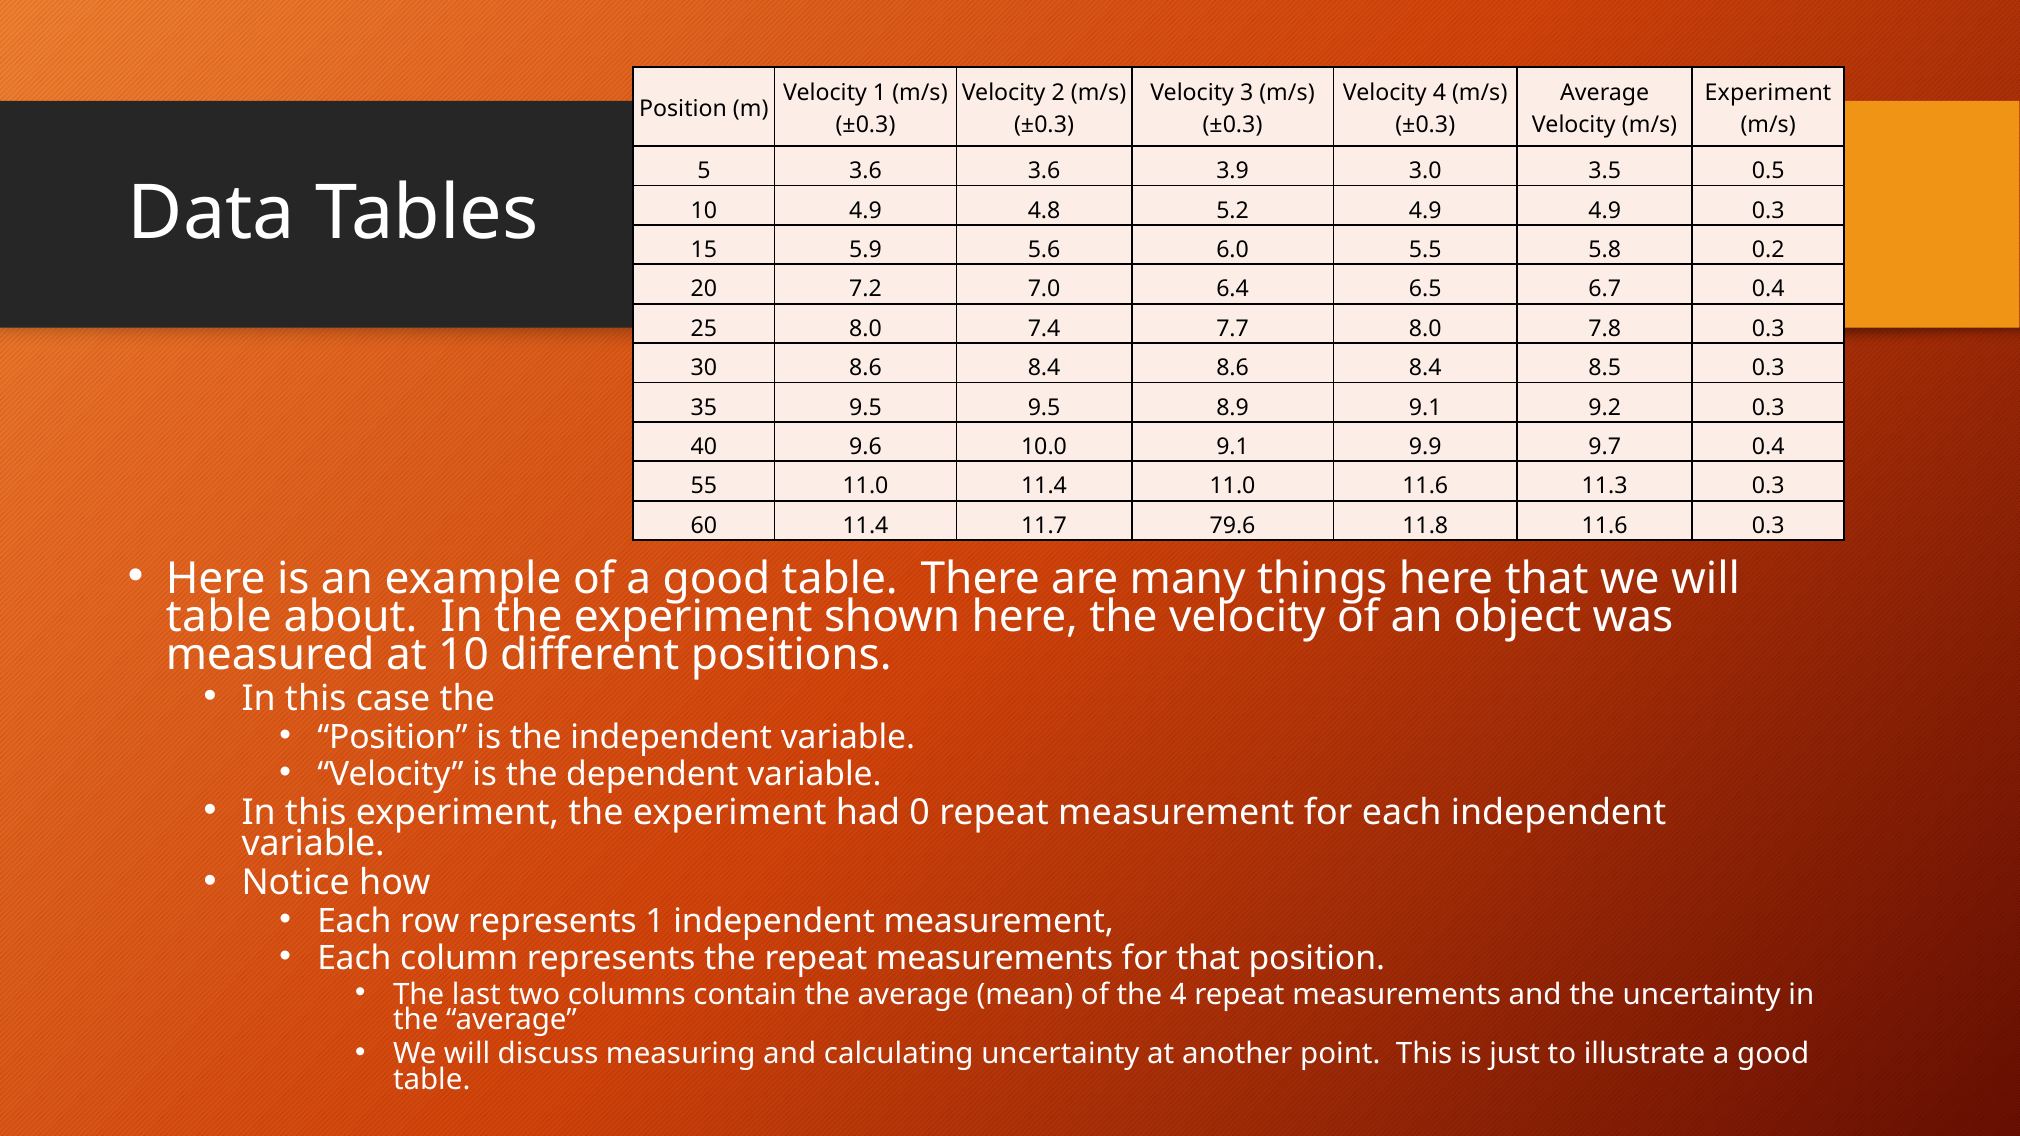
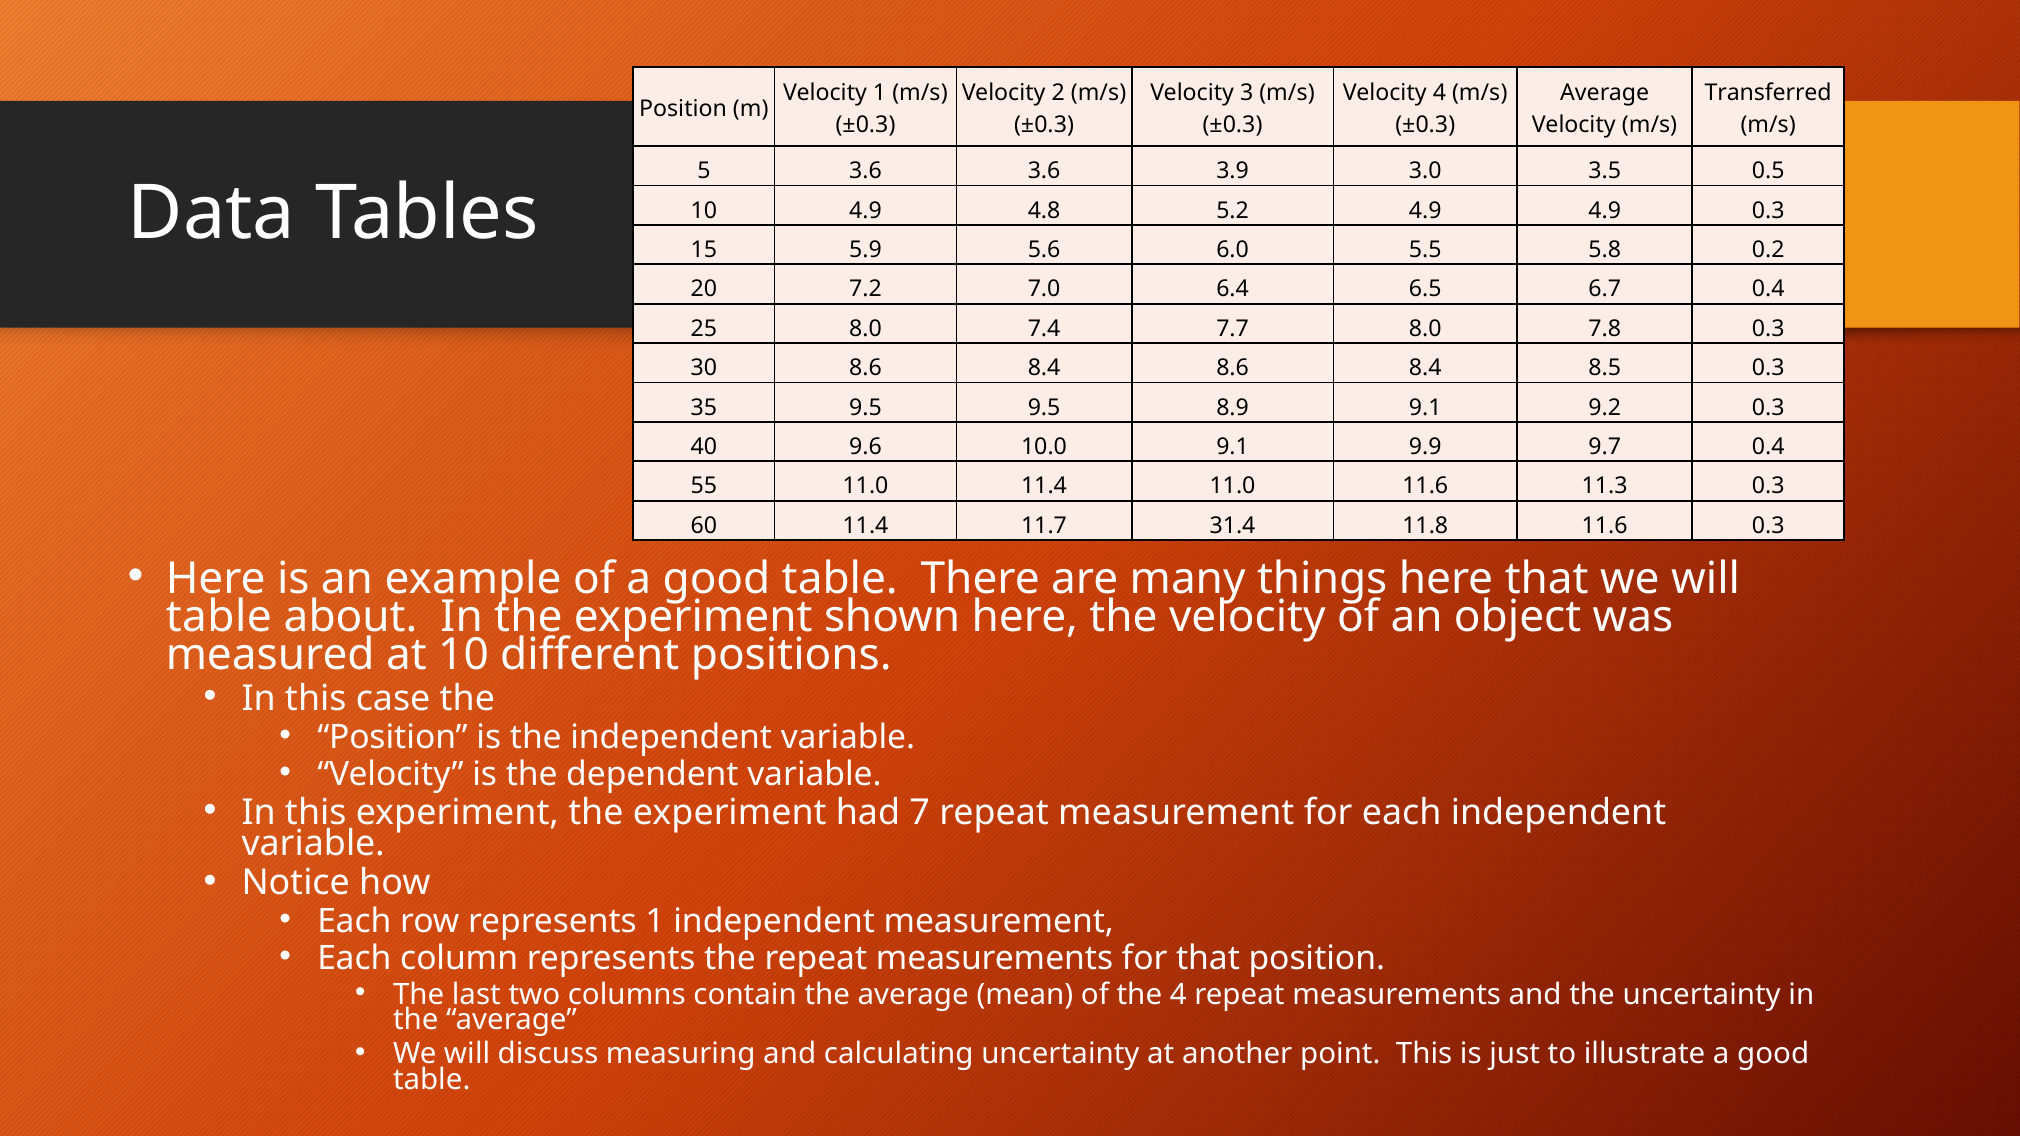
Experiment at (1768, 93): Experiment -> Transferred
79.6: 79.6 -> 31.4
0: 0 -> 7
